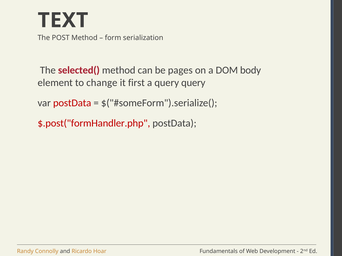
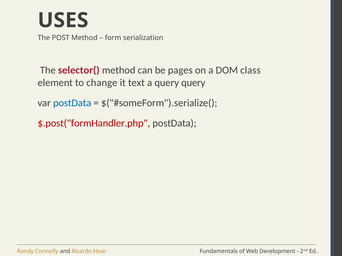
TEXT: TEXT -> USES
selected(: selected( -> selector(
body: body -> class
first: first -> text
postData at (72, 103) colour: red -> blue
